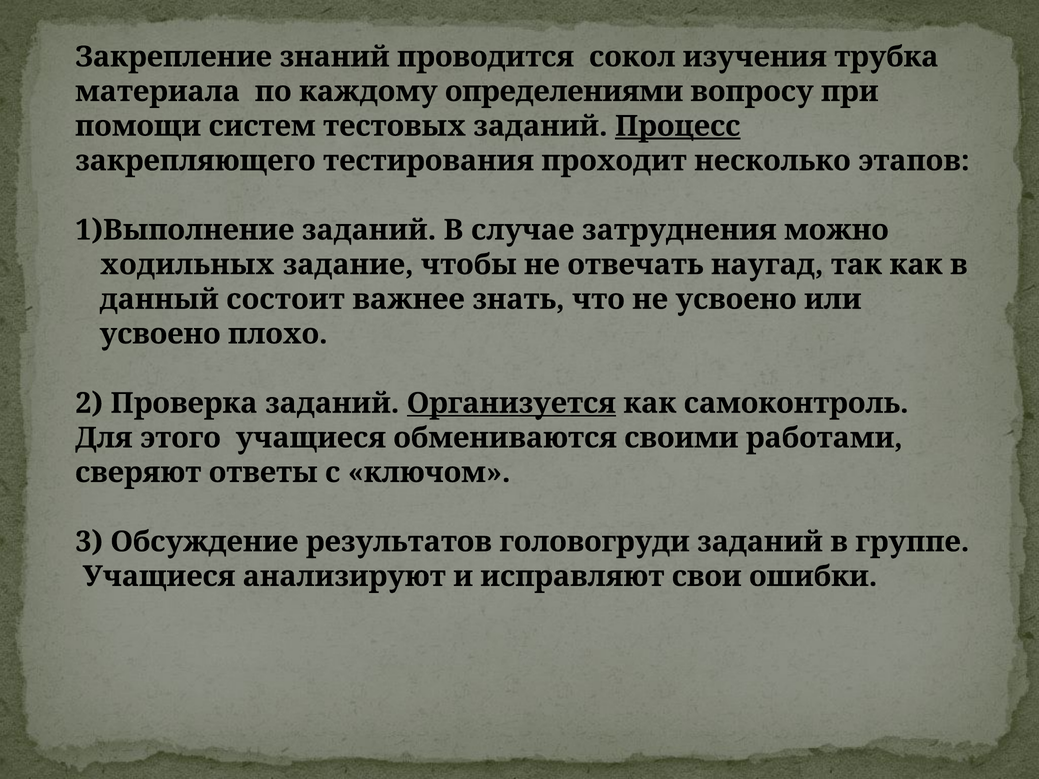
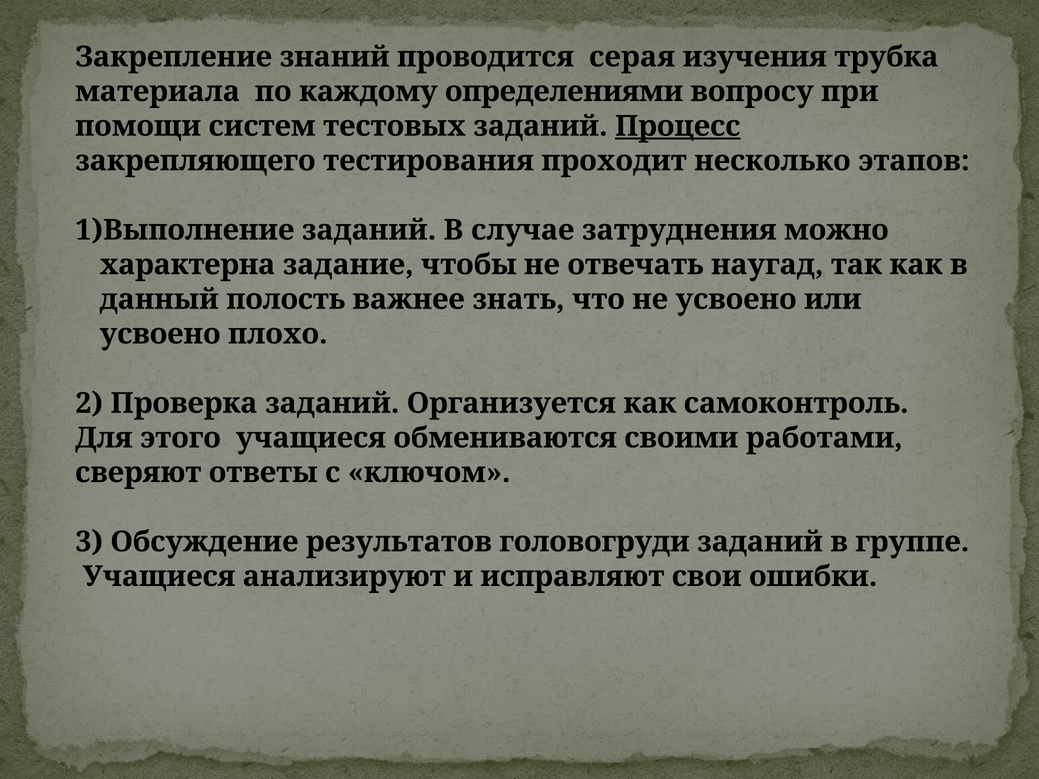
сокол: сокол -> серая
ходильных: ходильных -> характерна
состоит: состоит -> полость
Организуется underline: present -> none
